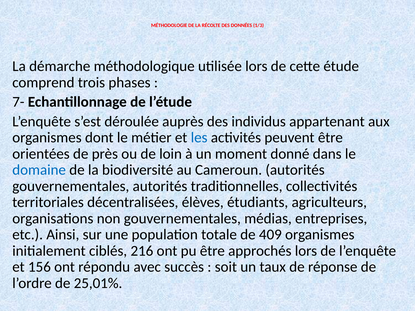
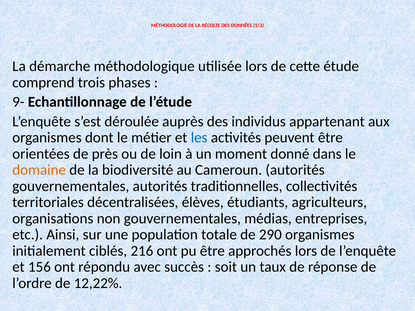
7-: 7- -> 9-
domaine colour: blue -> orange
409: 409 -> 290
25,01%: 25,01% -> 12,22%
